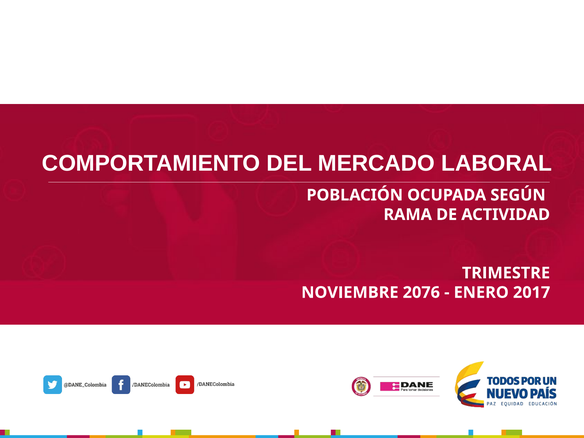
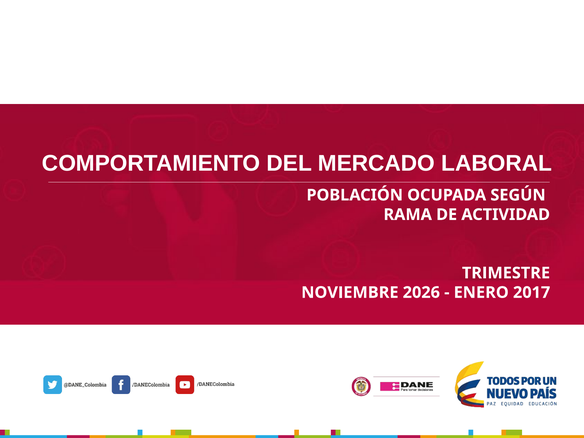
2076: 2076 -> 2026
